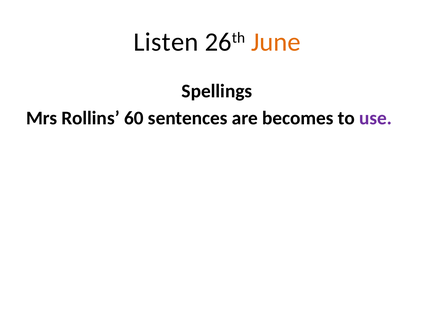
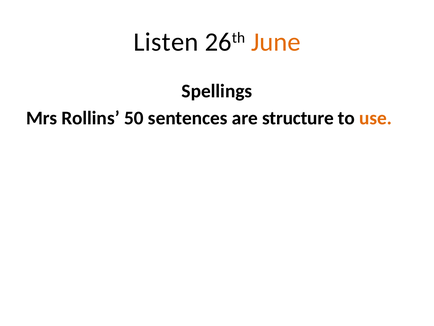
60: 60 -> 50
becomes: becomes -> structure
use colour: purple -> orange
